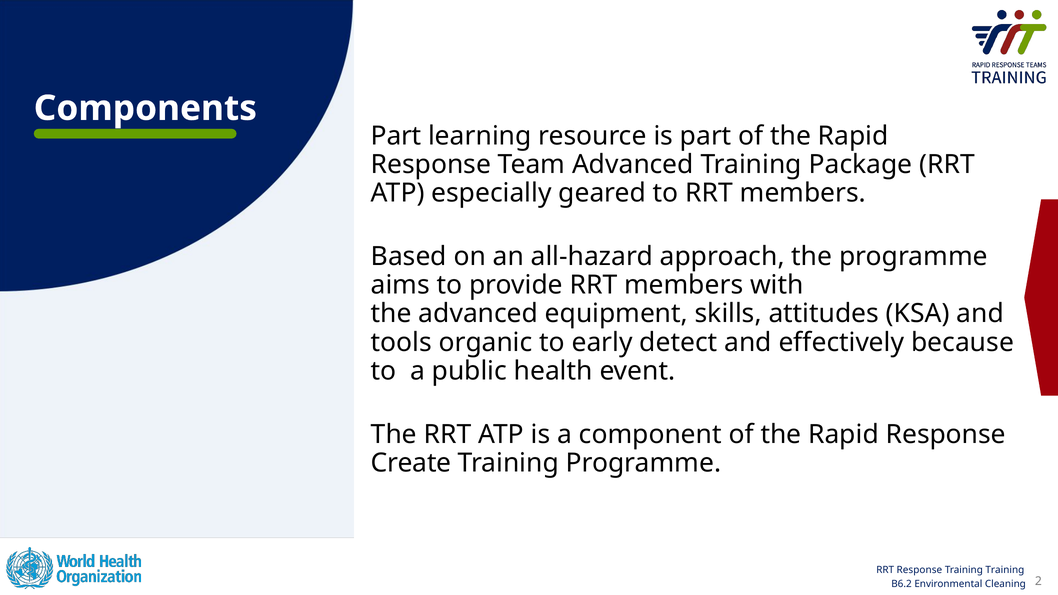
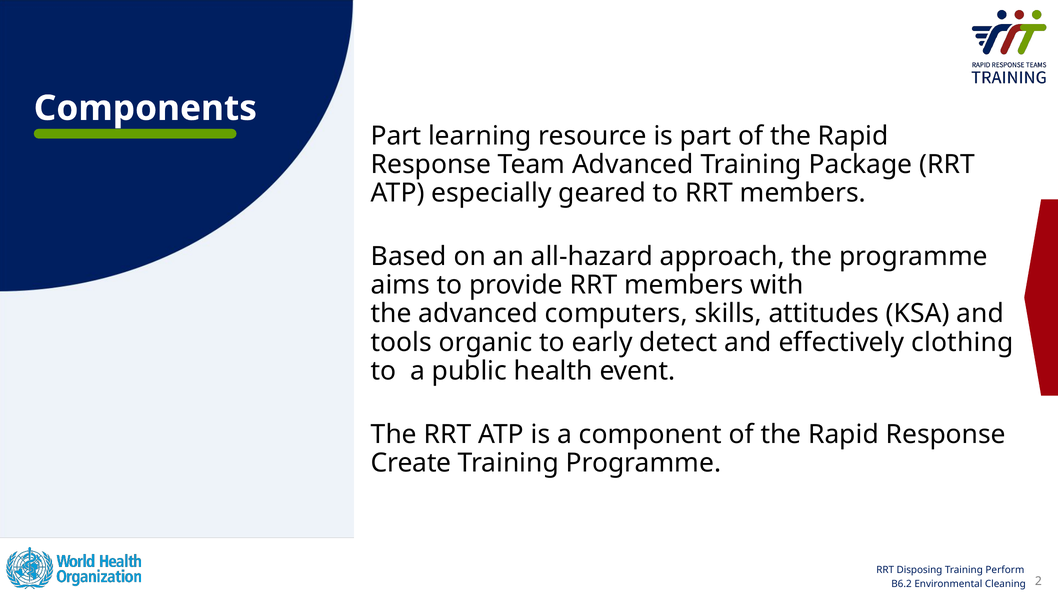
equipment: equipment -> computers
because: because -> clothing
RRT Response: Response -> Disposing
Training Training: Training -> Perform
